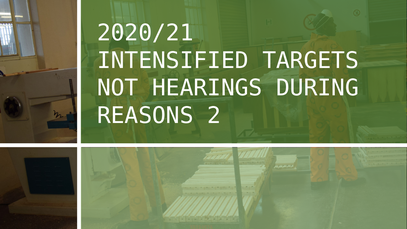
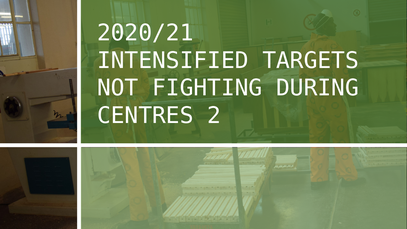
HEARINGS: HEARINGS -> FIGHTING
REASONS: REASONS -> CENTRES
